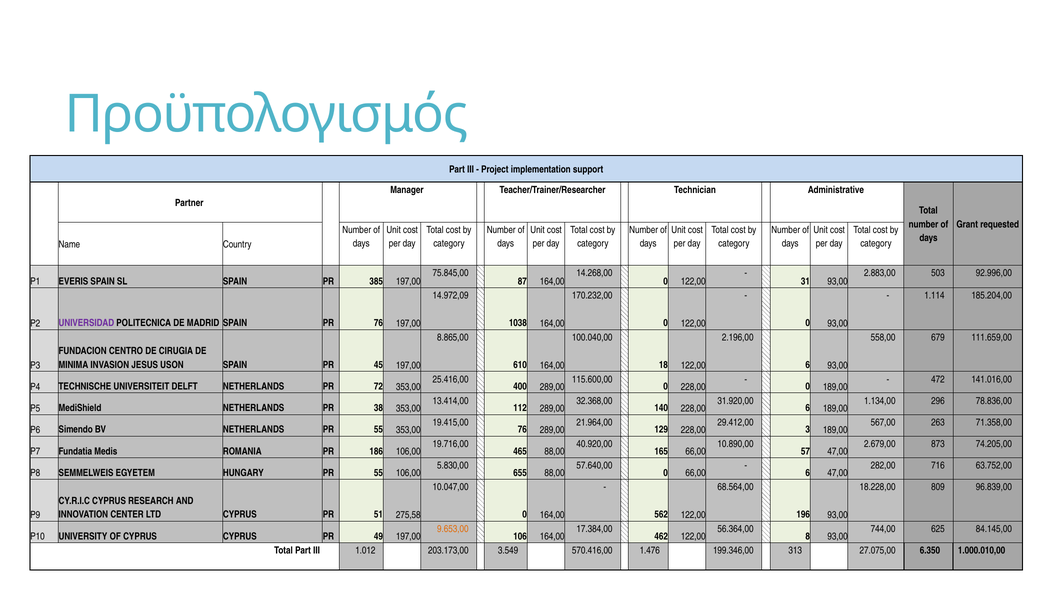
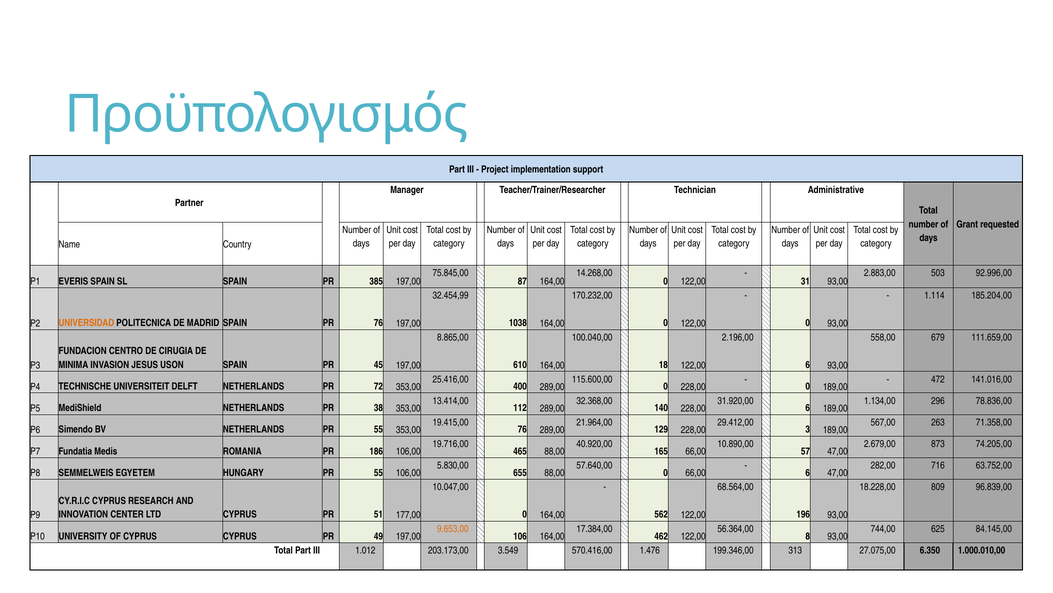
14.972,09: 14.972,09 -> 32.454,99
UNIVERSIDAD colour: purple -> orange
275,58: 275,58 -> 177,00
